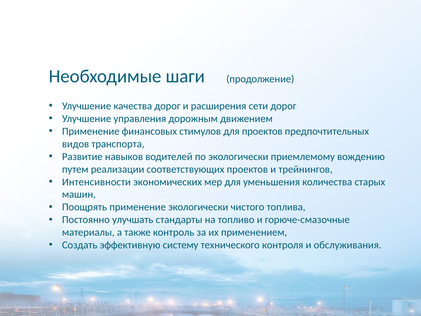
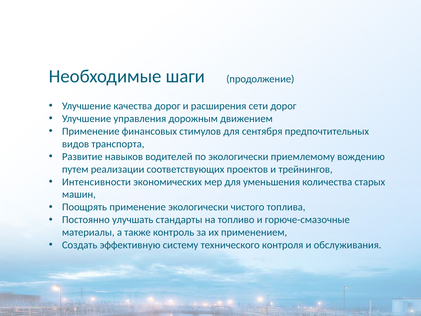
для проектов: проектов -> сентября
